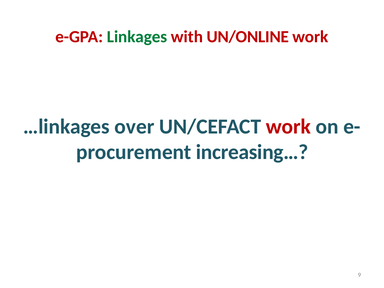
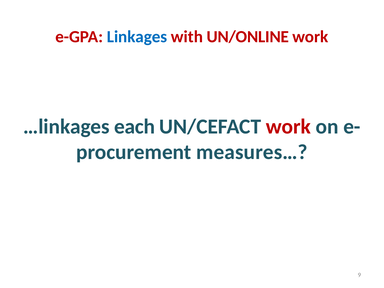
Linkages colour: green -> blue
over: over -> each
increasing…: increasing… -> measures…
